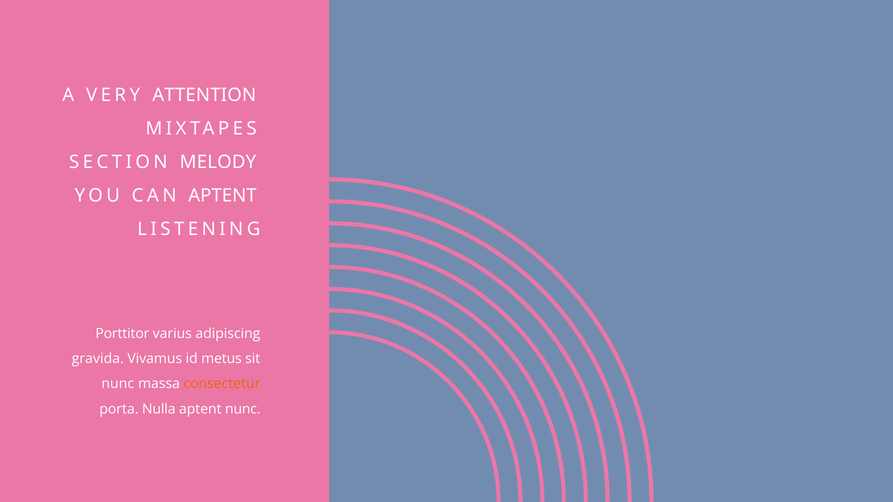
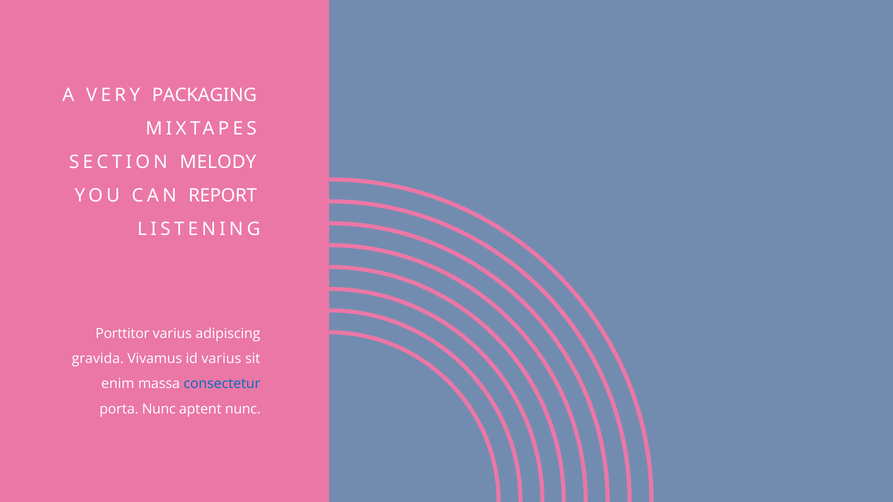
ATTENTION: ATTENTION -> PACKAGING
CAN APTENT: APTENT -> REPORT
id metus: metus -> varius
nunc at (118, 384): nunc -> enim
consectetur colour: orange -> blue
porta Nulla: Nulla -> Nunc
